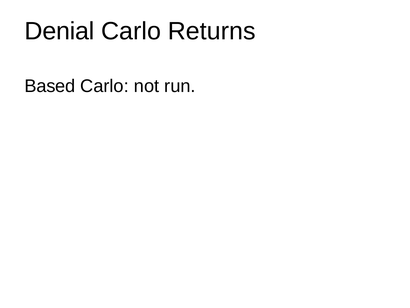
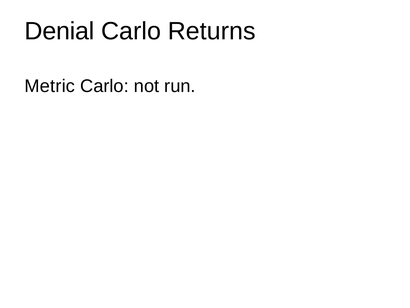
Based: Based -> Metric
